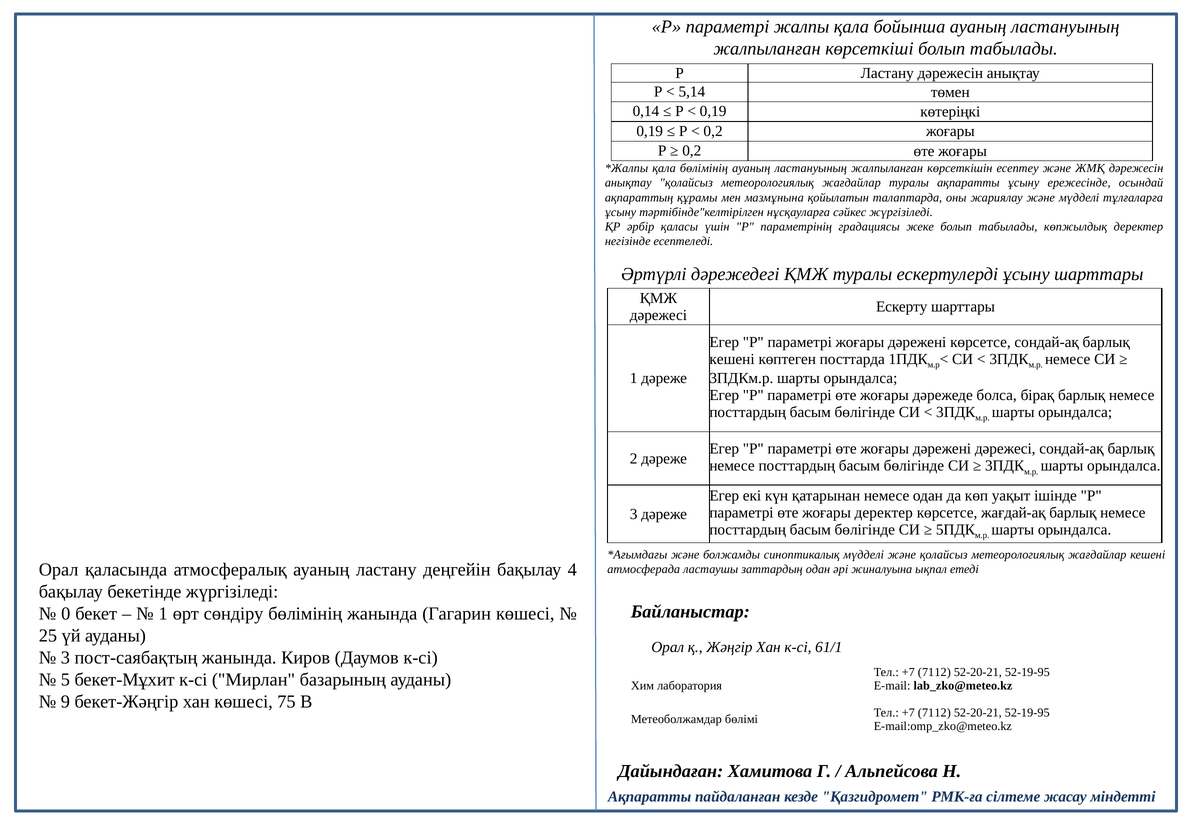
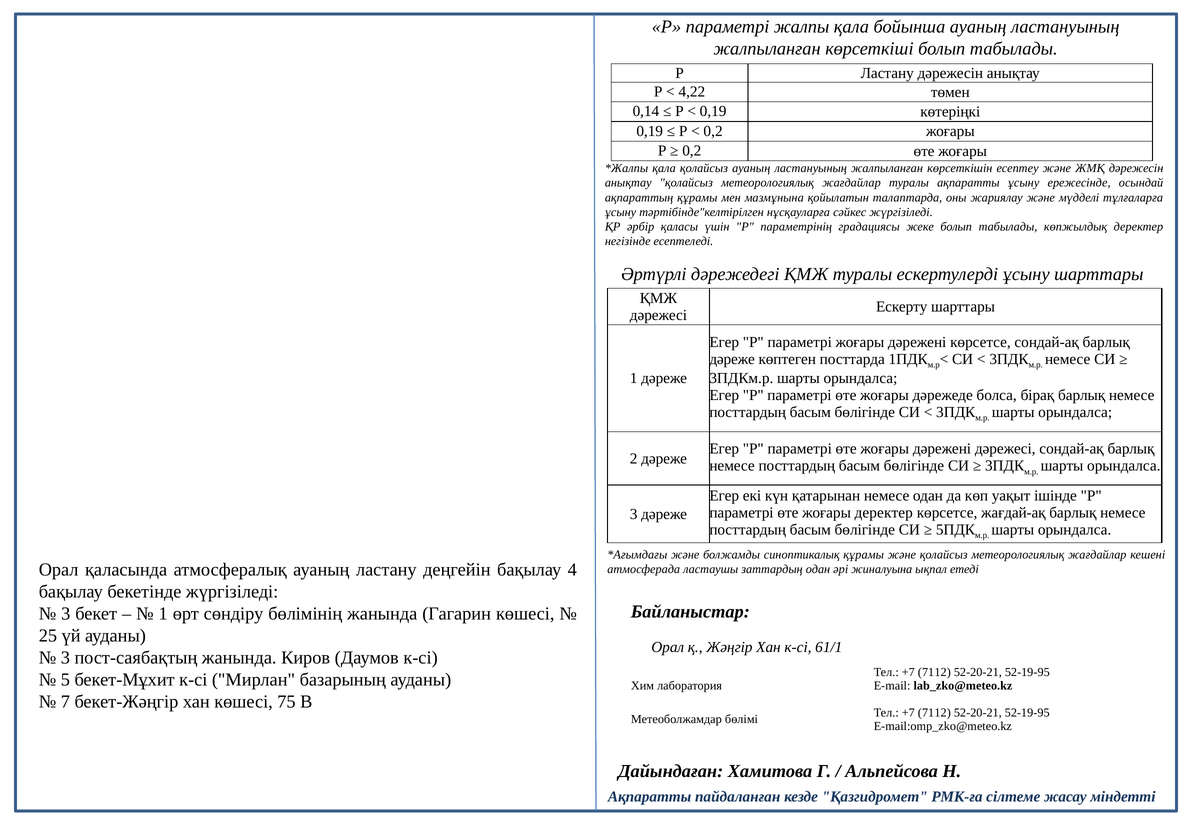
5,14: 5,14 -> 4,22
қала бөлімінің: бөлімінің -> қолайсыз
кешені at (732, 359): кешені -> дәреже
синоптикалық мүдделі: мүдделі -> құрамы
0 at (66, 614): 0 -> 3
9: 9 -> 7
